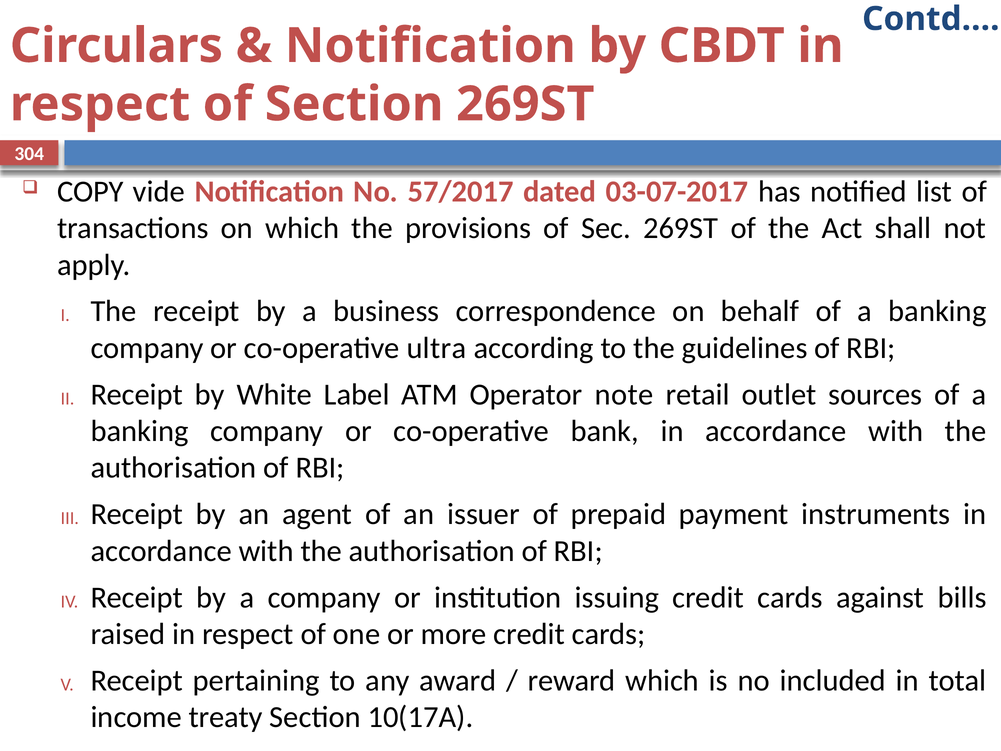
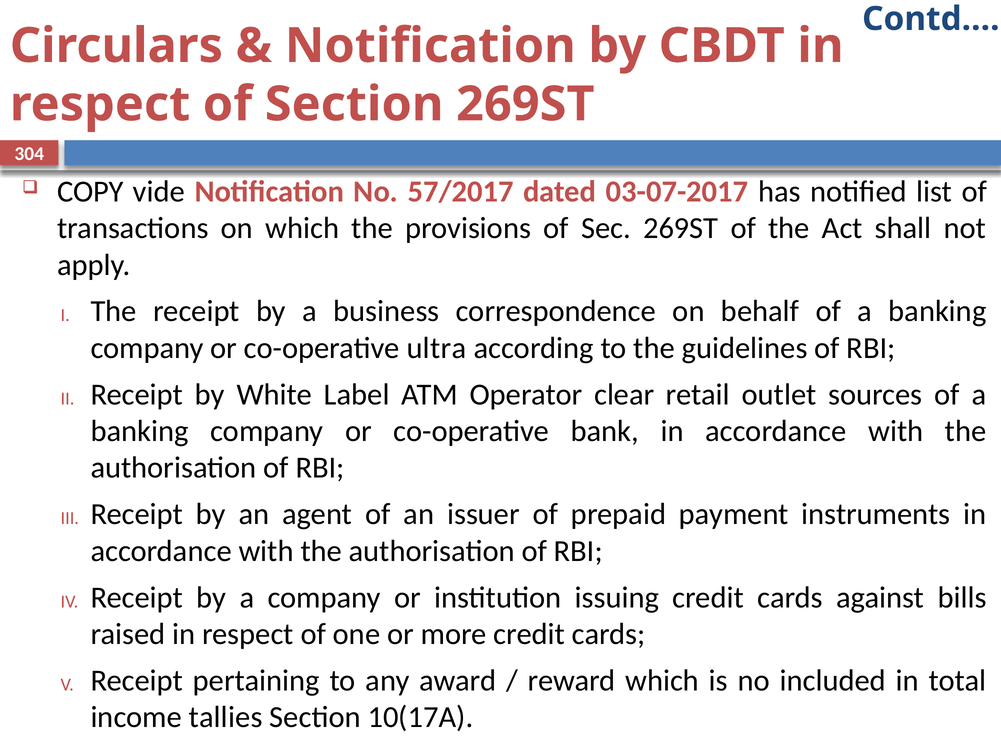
note: note -> clear
treaty: treaty -> tallies
